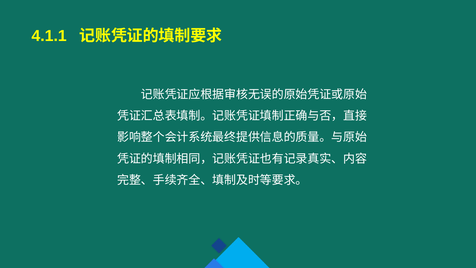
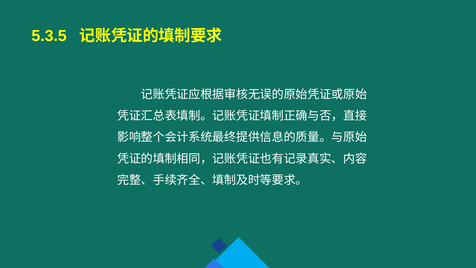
4.1.1: 4.1.1 -> 5.3.5
